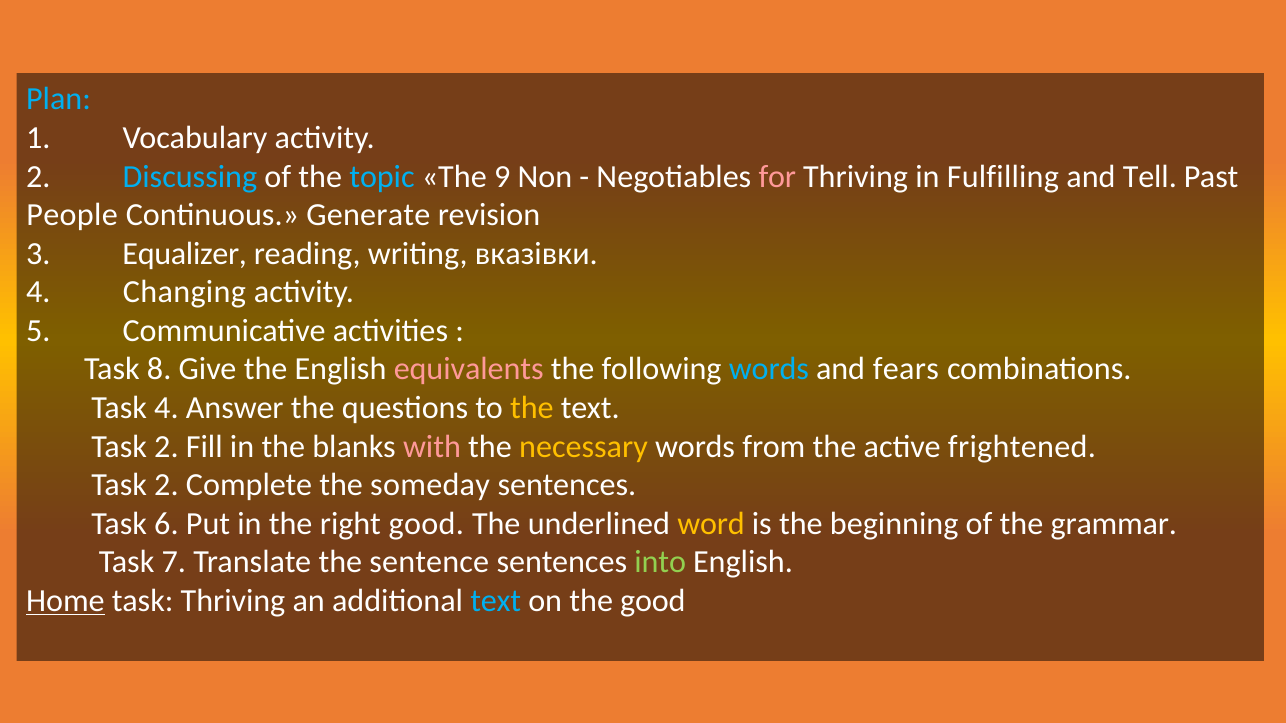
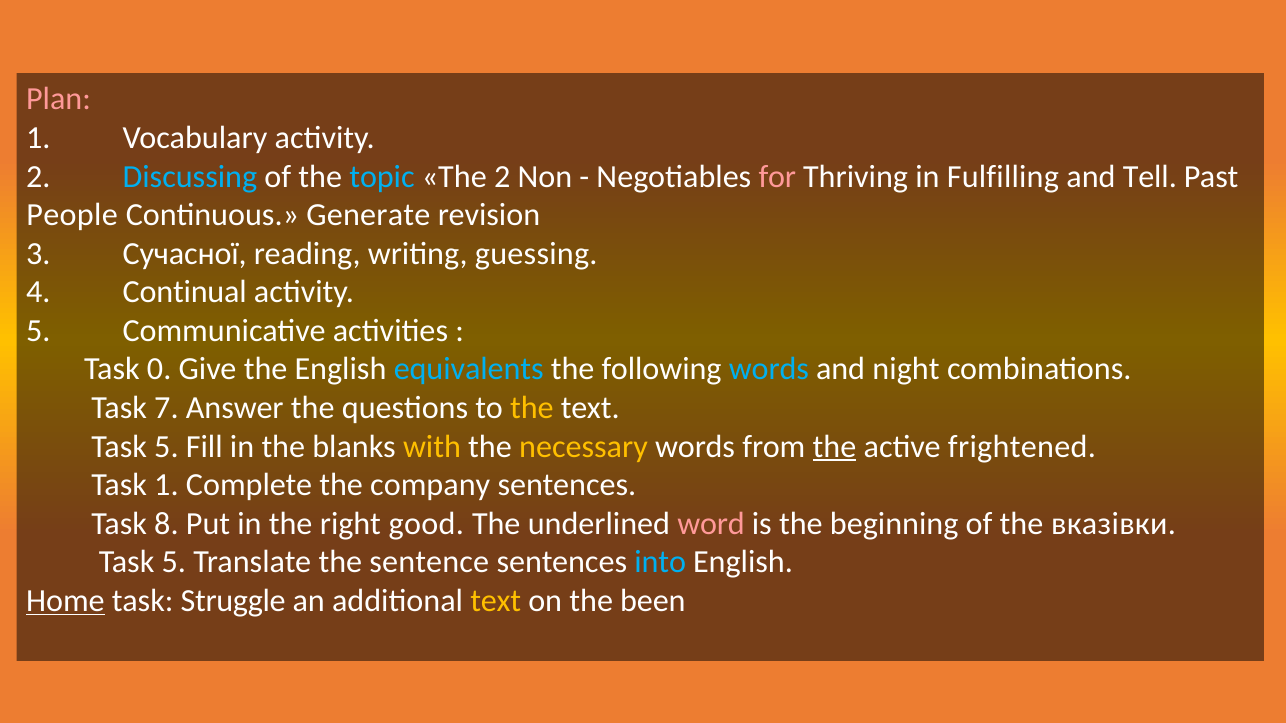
Plan colour: light blue -> pink
The 9: 9 -> 2
Equalizer: Equalizer -> Сучасної
вказівки: вказівки -> guessing
Changing: Changing -> Continual
8: 8 -> 0
equivalents colour: pink -> light blue
fears: fears -> night
Task 4: 4 -> 7
2 at (166, 447): 2 -> 5
with colour: pink -> yellow
the at (834, 447) underline: none -> present
2 at (166, 485): 2 -> 1
someday: someday -> company
6: 6 -> 8
word colour: yellow -> pink
grammar: grammar -> вказівки
7 at (174, 562): 7 -> 5
into colour: light green -> light blue
task Thriving: Thriving -> Struggle
text at (496, 601) colour: light blue -> yellow
the good: good -> been
